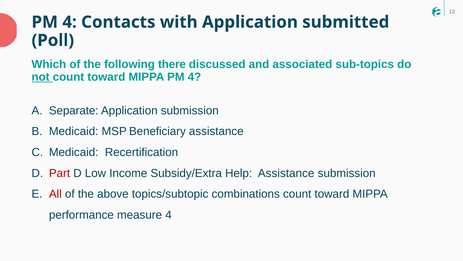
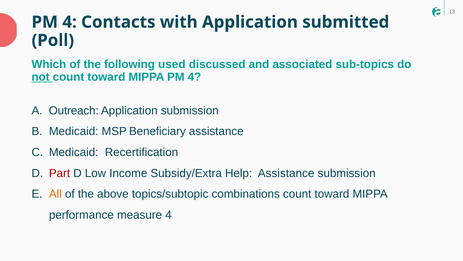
there: there -> used
Separate: Separate -> Outreach
All colour: red -> orange
